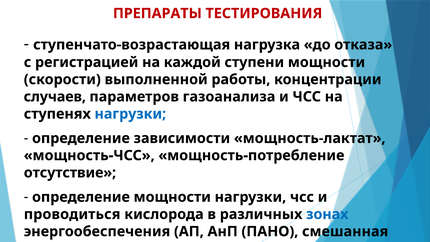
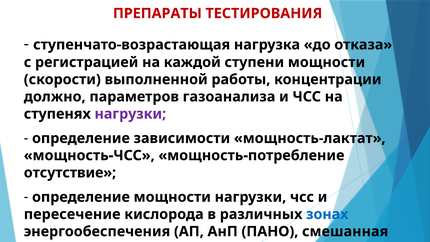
случаев: случаев -> должно
нагрузки at (130, 114) colour: blue -> purple
проводиться: проводиться -> пересечение
